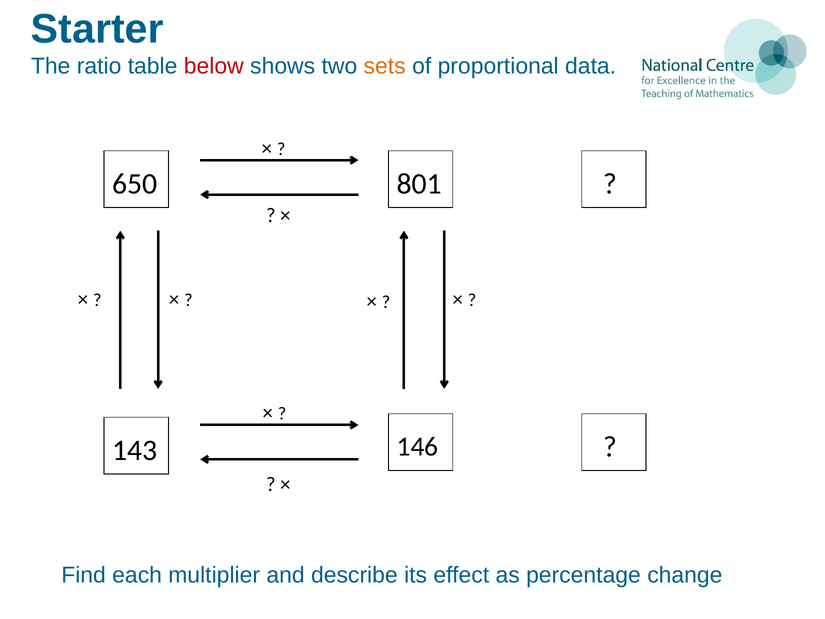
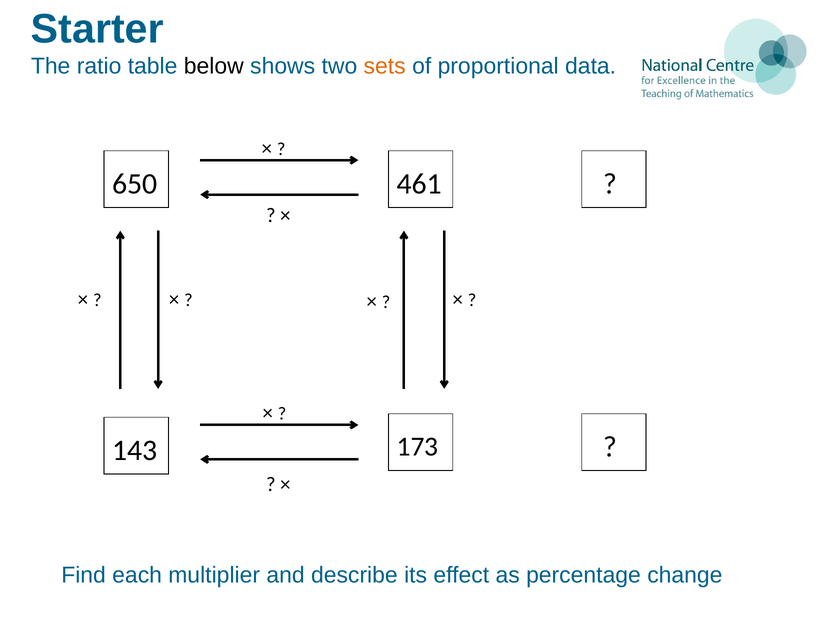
below colour: red -> black
801: 801 -> 461
146: 146 -> 173
